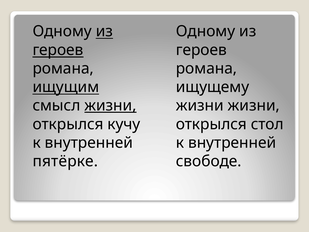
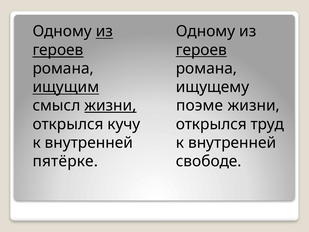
героев at (201, 50) underline: none -> present
жизни at (200, 106): жизни -> поэме
стол: стол -> труд
